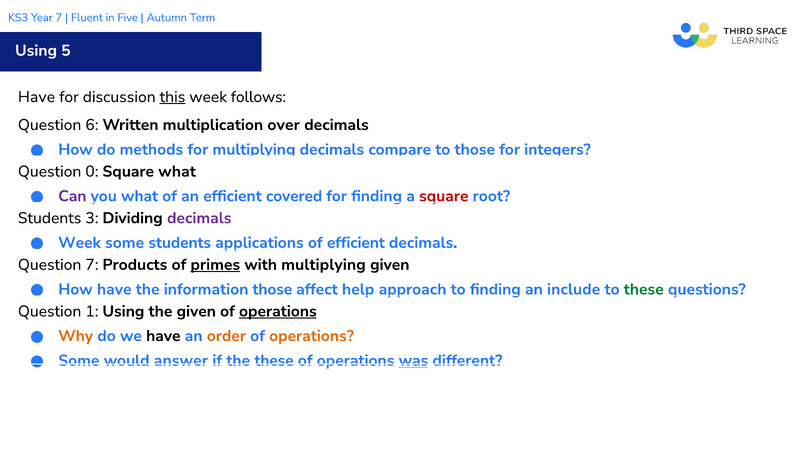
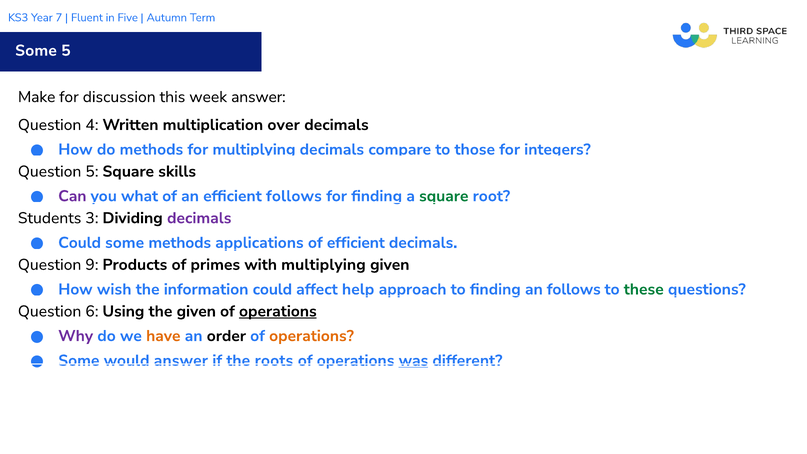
Using at (36, 51): Using -> Some
Have at (36, 97): Have -> Make
this underline: present -> none
week follows: follows -> answer
6: 6 -> 4
Question 0: 0 -> 5
Square what: what -> skills
efficient covered: covered -> follows
square at (444, 196) colour: red -> green
Week at (80, 243): Week -> Could
some students: students -> methods
Question 7: 7 -> 9
primes underline: present -> none
How have: have -> wish
information those: those -> could
an include: include -> follows
1: 1 -> 6
Why colour: orange -> purple
have at (163, 336) colour: black -> orange
order colour: orange -> black
the these: these -> roots
